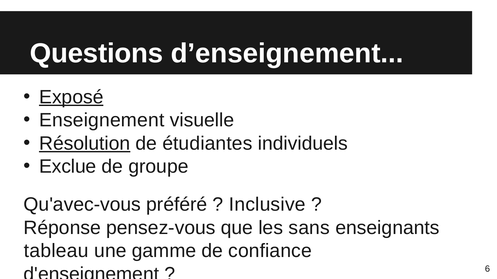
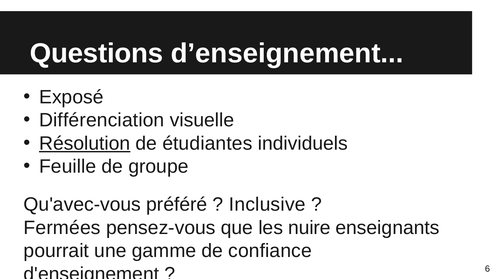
Exposé underline: present -> none
Enseignement: Enseignement -> Différenciation
Exclue: Exclue -> Feuille
Réponse: Réponse -> Fermées
sans: sans -> nuire
tableau: tableau -> pourrait
